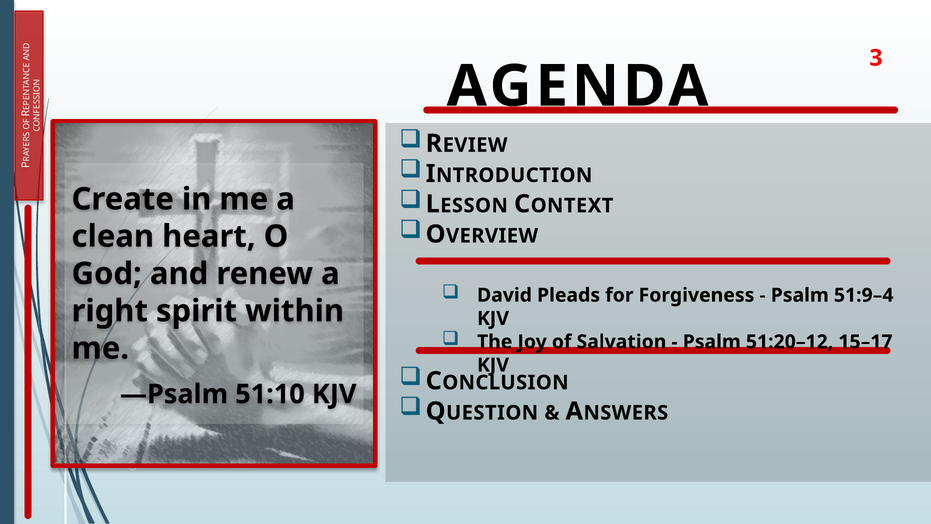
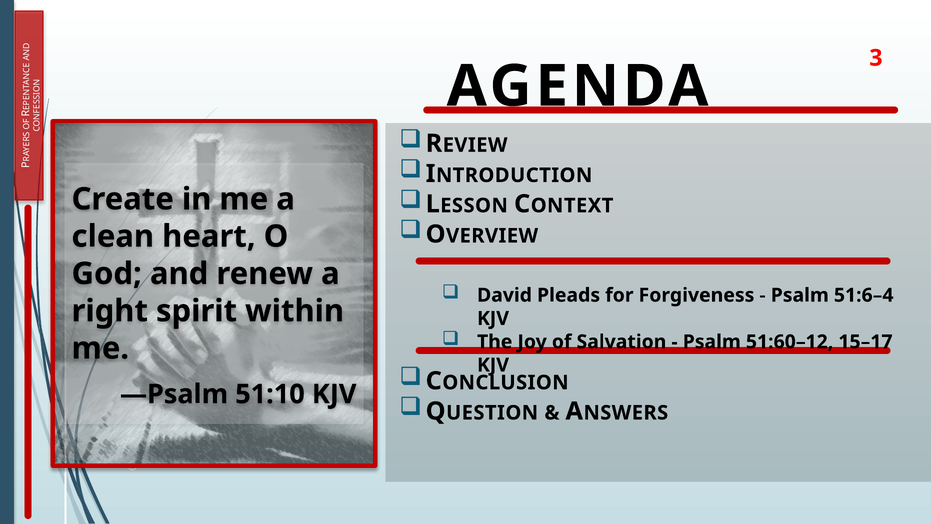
51:9–4: 51:9–4 -> 51:6–4
51:20–12: 51:20–12 -> 51:60–12
